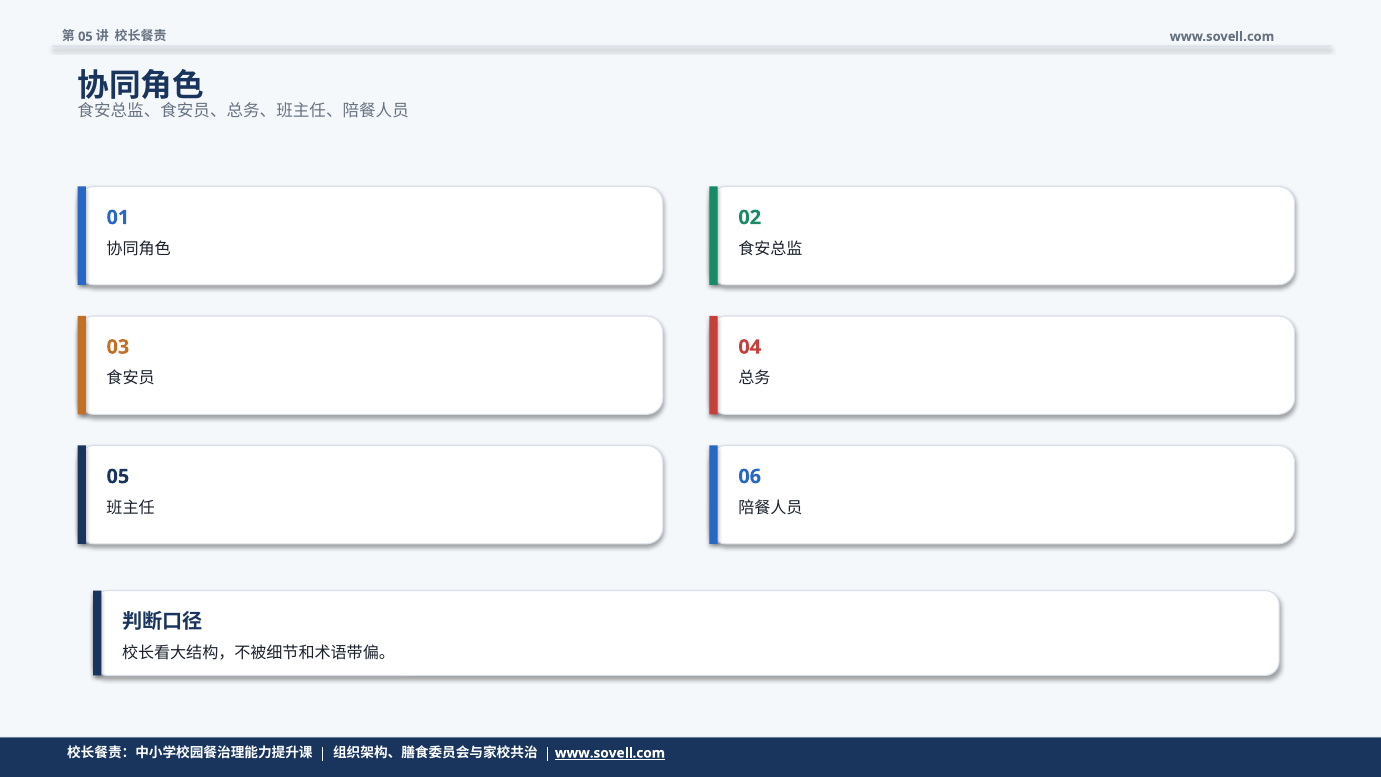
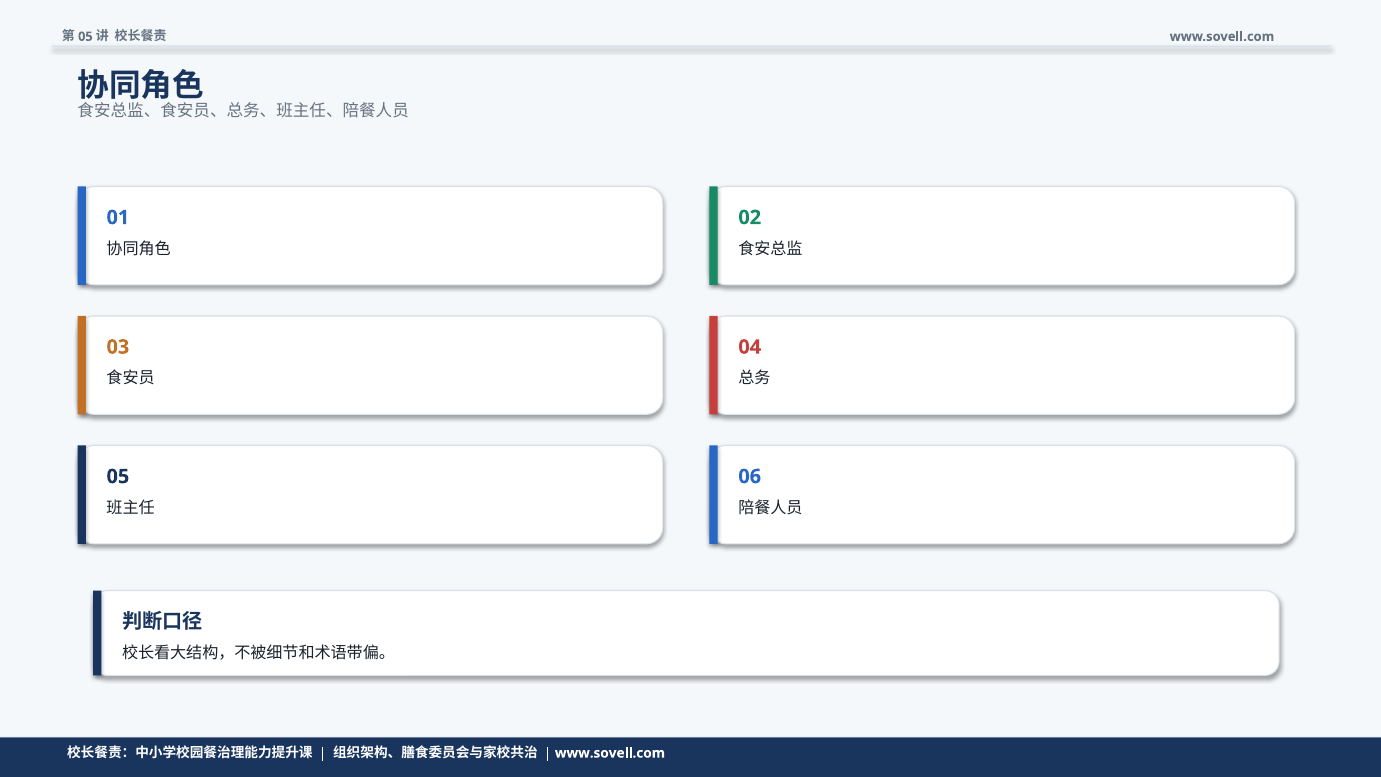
www.sovell.com at (610, 753) underline: present -> none
